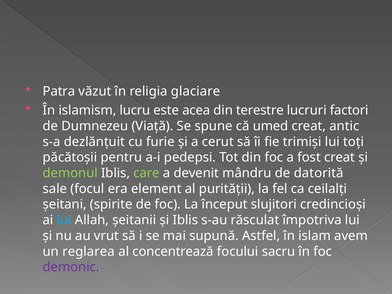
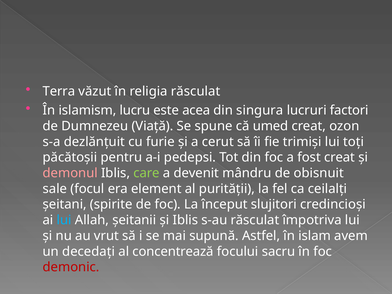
Patra: Patra -> Terra
religia glaciare: glaciare -> răsculat
terestre: terestre -> singura
antic: antic -> ozon
demonul colour: light green -> pink
datorită: datorită -> obisnuit
reglarea: reglarea -> decedați
demonic colour: purple -> red
